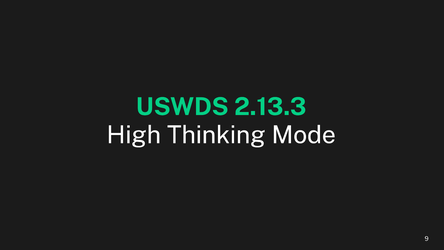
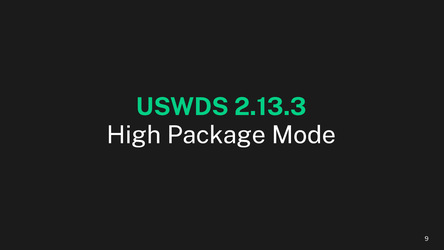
Thinking: Thinking -> Package
